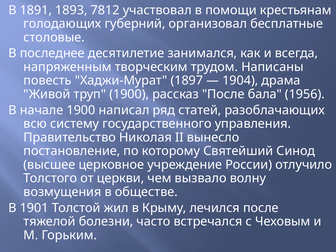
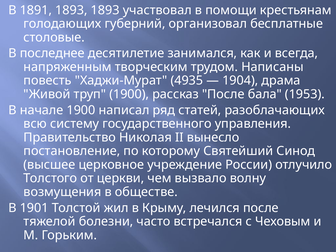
1893 7812: 7812 -> 1893
1897: 1897 -> 4935
1956: 1956 -> 1953
